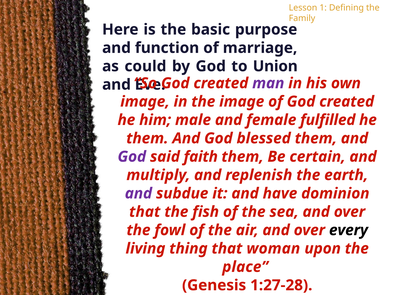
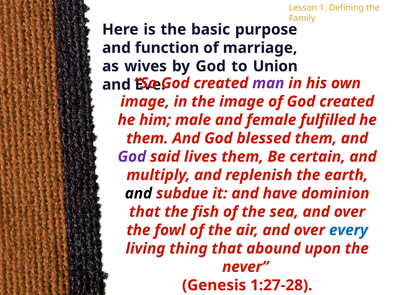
could: could -> wives
faith: faith -> lives
and at (138, 193) colour: purple -> black
every colour: black -> blue
woman: woman -> abound
place: place -> never
